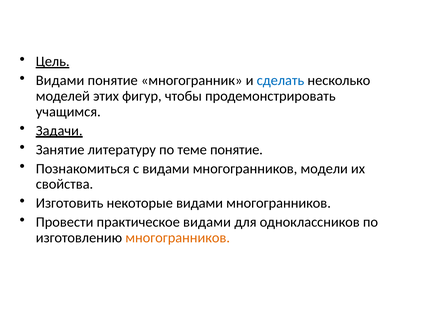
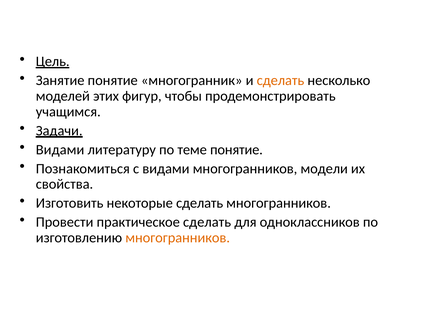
Видами at (60, 81): Видами -> Занятие
сделать at (280, 81) colour: blue -> orange
Занятие at (60, 150): Занятие -> Видами
некоторые видами: видами -> сделать
практическое видами: видами -> сделать
